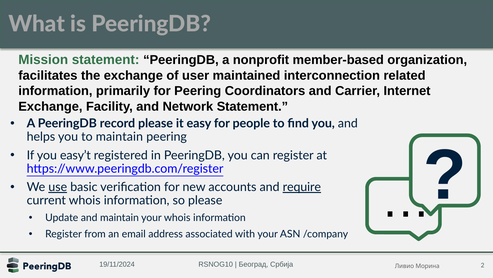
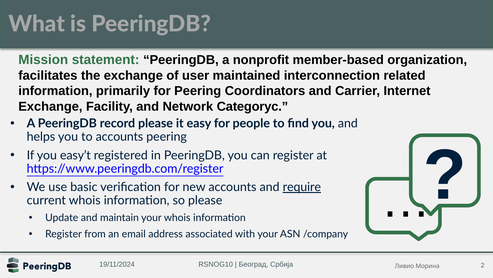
Network Statement: Statement -> Categoryc
to maintain: maintain -> accounts
use underline: present -> none
